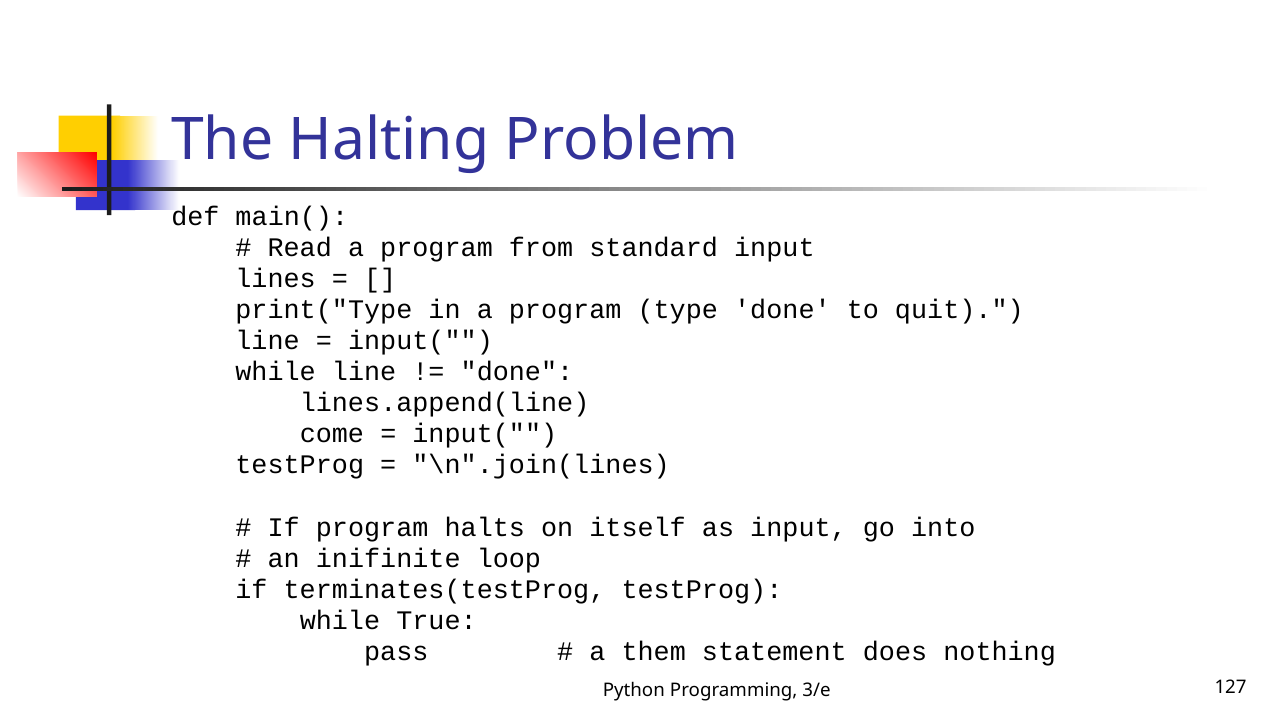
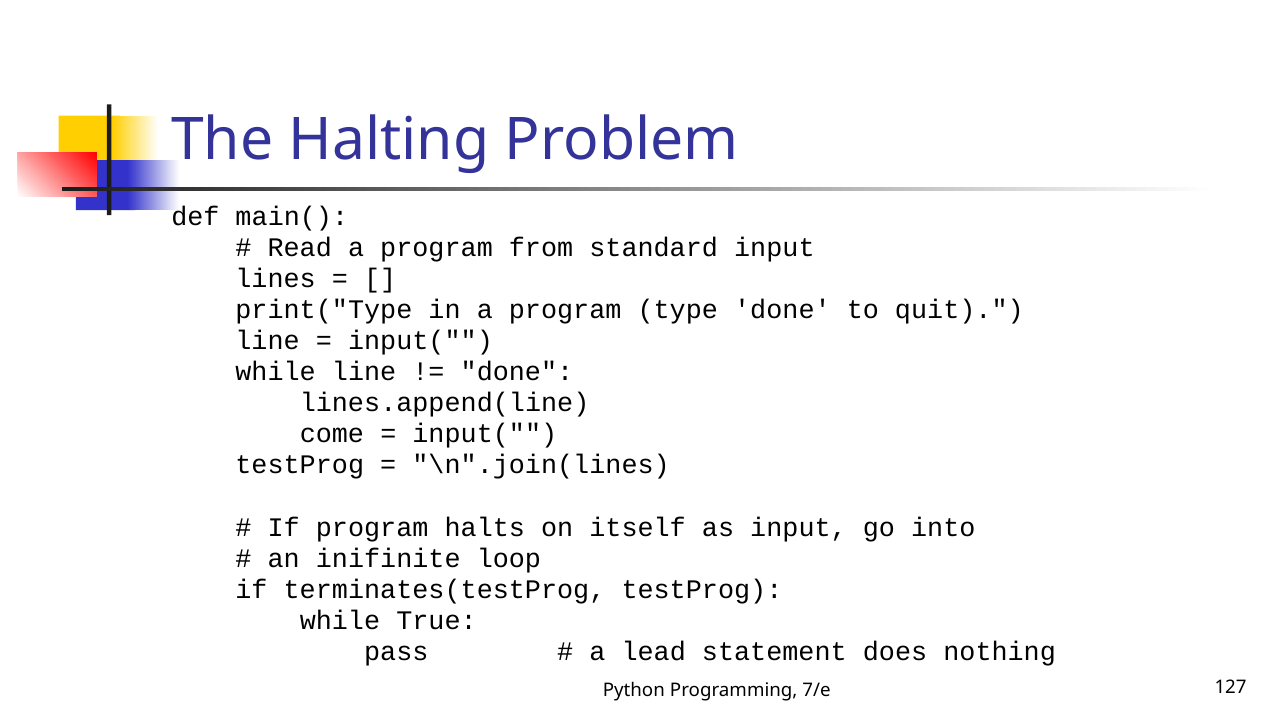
them: them -> lead
3/e: 3/e -> 7/e
